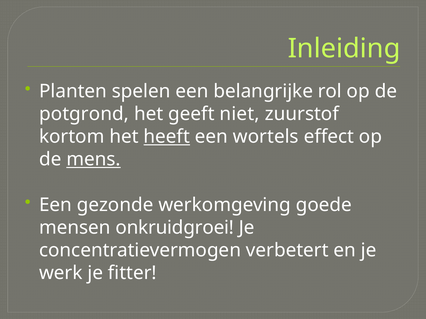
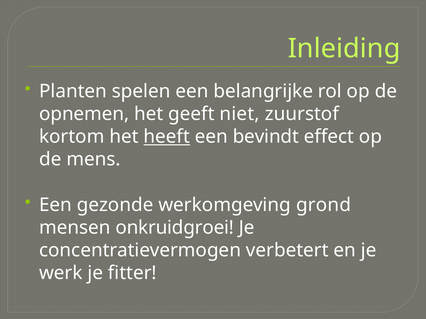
potgrond: potgrond -> opnemen
wortels: wortels -> bevindt
mens underline: present -> none
goede: goede -> grond
